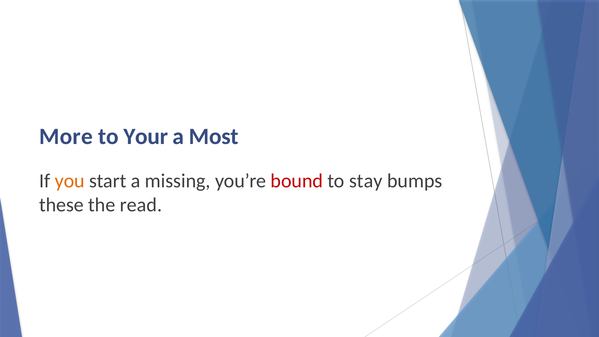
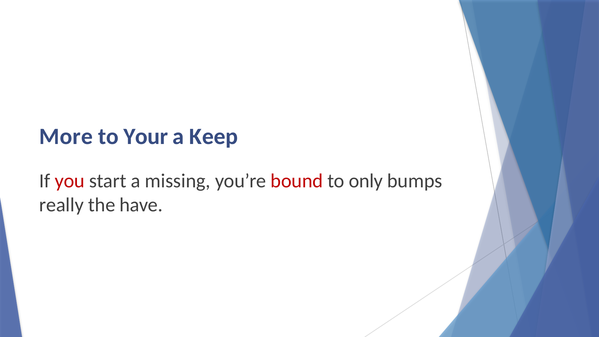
Most: Most -> Keep
you colour: orange -> red
stay: stay -> only
these: these -> really
read: read -> have
